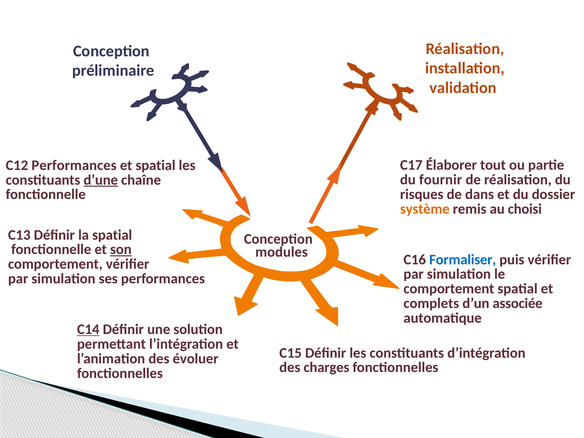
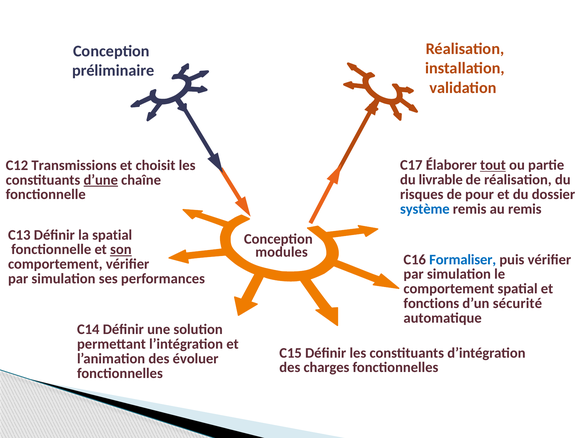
tout underline: none -> present
C12 Performances: Performances -> Transmissions
et spatial: spatial -> choisit
fournir: fournir -> livrable
dans: dans -> pour
système colour: orange -> blue
au choisi: choisi -> remis
complets: complets -> fonctions
associée: associée -> sécurité
C14 underline: present -> none
